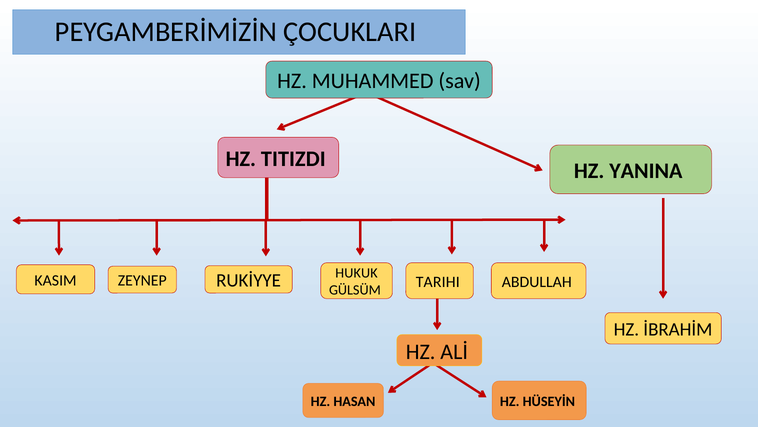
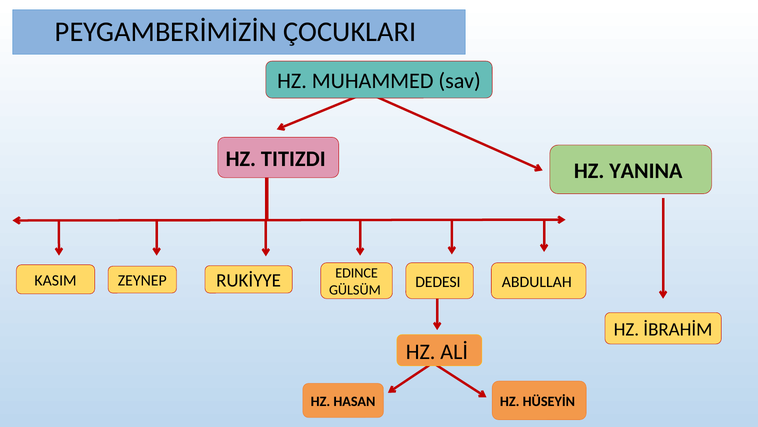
HUKUK: HUKUK -> EDINCE
TARIHI: TARIHI -> DEDESI
